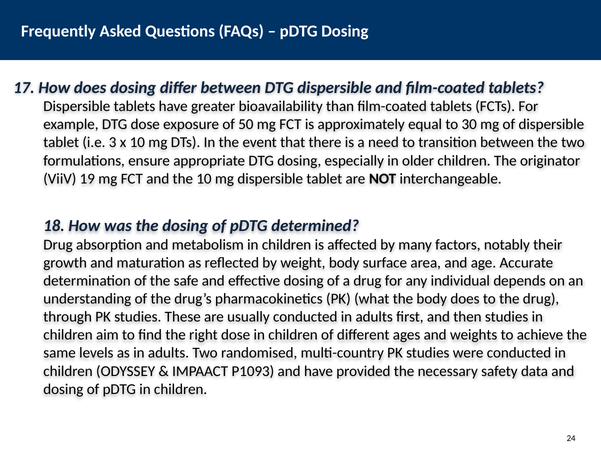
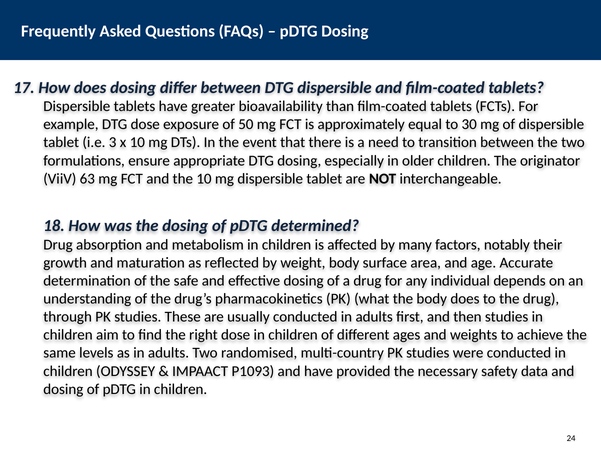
19: 19 -> 63
